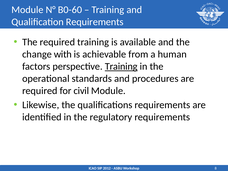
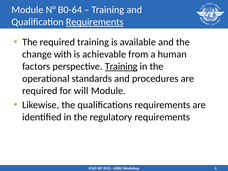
B0-60: B0-60 -> B0-64
Requirements at (95, 22) underline: none -> present
civil: civil -> will
